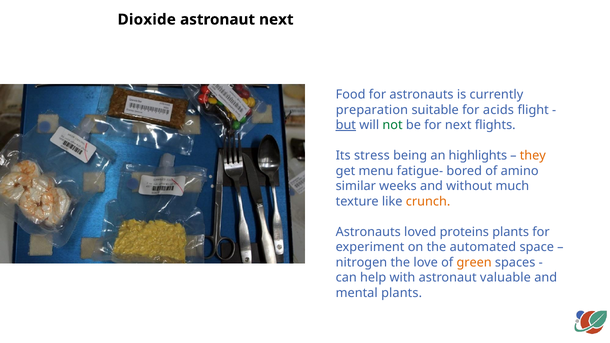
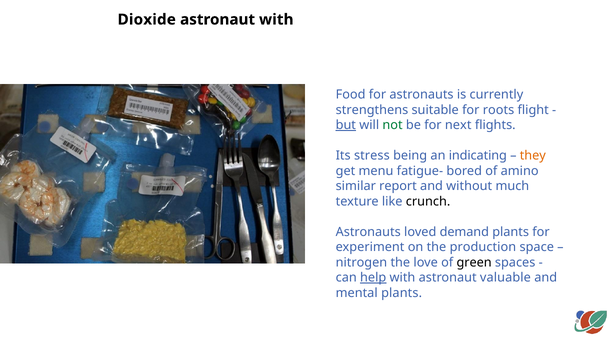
astronaut next: next -> with
preparation: preparation -> strengthens
acids: acids -> roots
highlights: highlights -> indicating
weeks: weeks -> report
crunch colour: orange -> black
proteins: proteins -> demand
automated: automated -> production
green colour: orange -> black
help underline: none -> present
